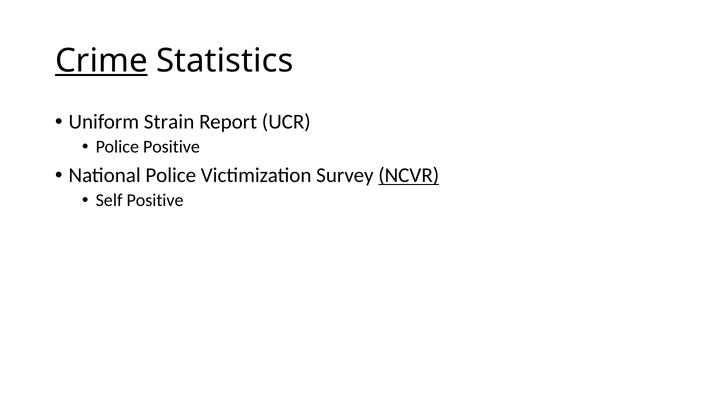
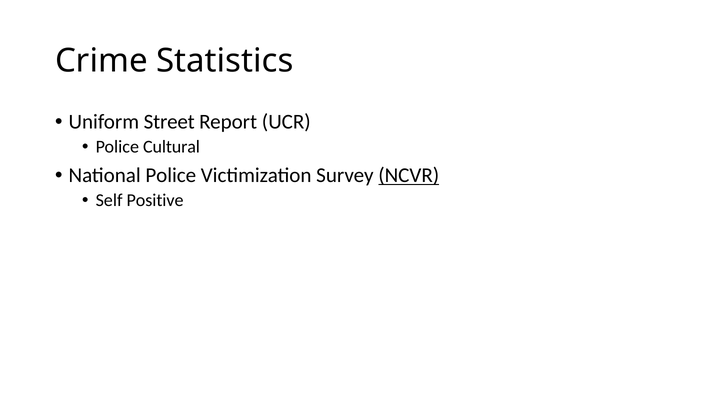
Crime underline: present -> none
Strain: Strain -> Street
Police Positive: Positive -> Cultural
